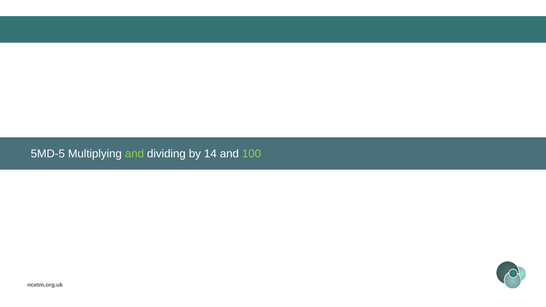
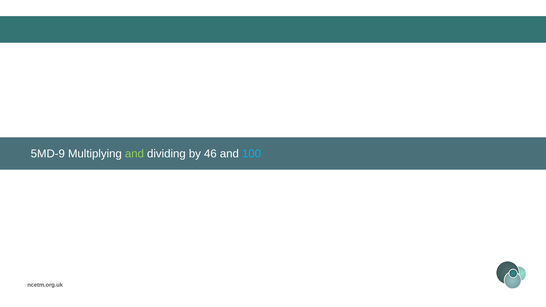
5MD-5: 5MD-5 -> 5MD-9
14: 14 -> 46
100 colour: light green -> light blue
